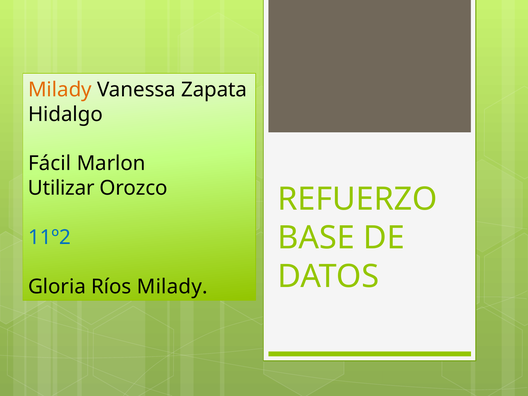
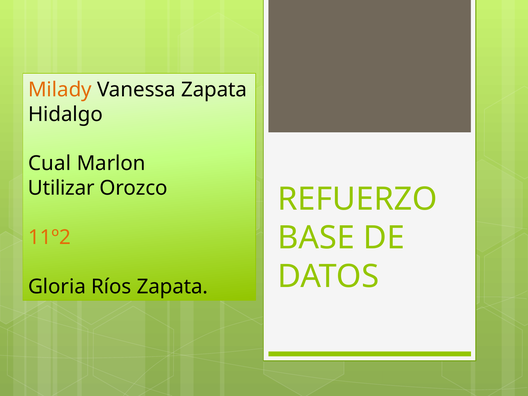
Fácil: Fácil -> Cual
11º2 colour: blue -> orange
Ríos Milady: Milady -> Zapata
